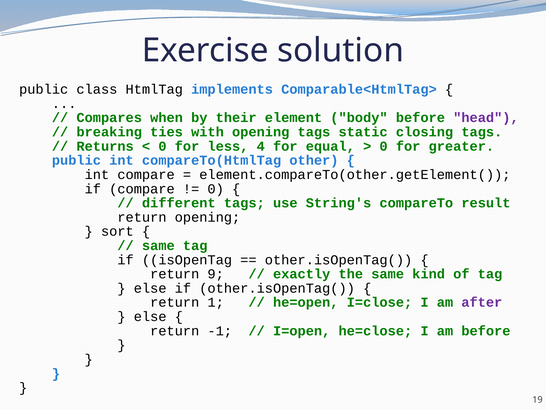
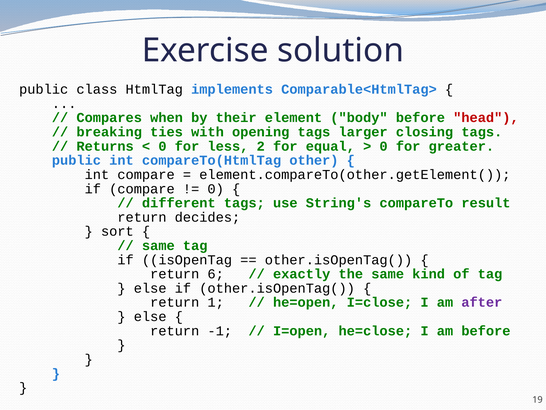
head colour: purple -> red
static: static -> larger
4: 4 -> 2
return opening: opening -> decides
9: 9 -> 6
